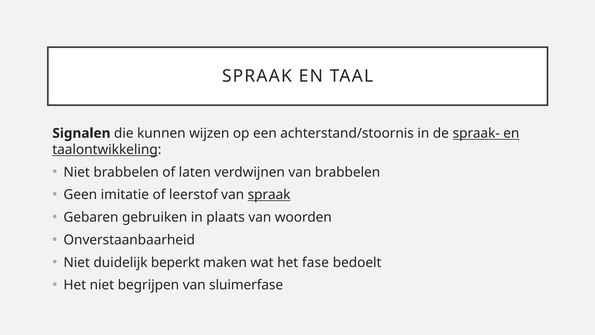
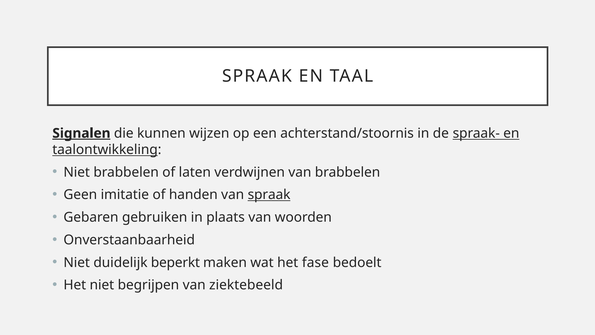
Signalen underline: none -> present
leerstof: leerstof -> handen
sluimerfase: sluimerfase -> ziektebeeld
